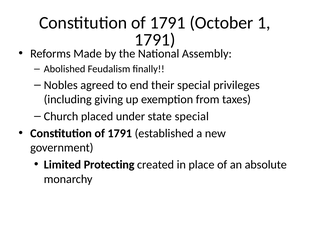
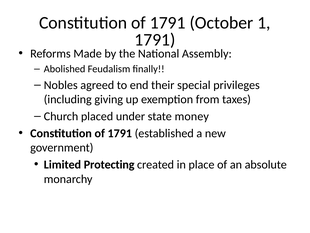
state special: special -> money
